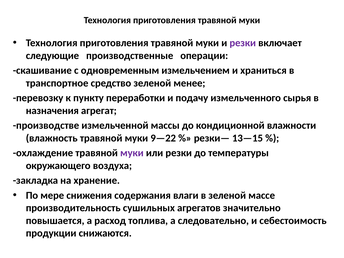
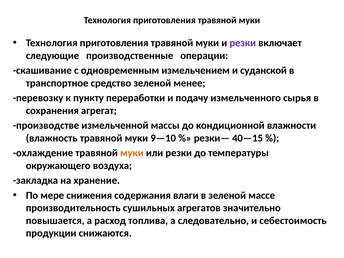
храниться: храниться -> суданской
назначения: назначения -> сохранения
9—22: 9—22 -> 9—10
13—15: 13—15 -> 40—15
муки at (132, 153) colour: purple -> orange
